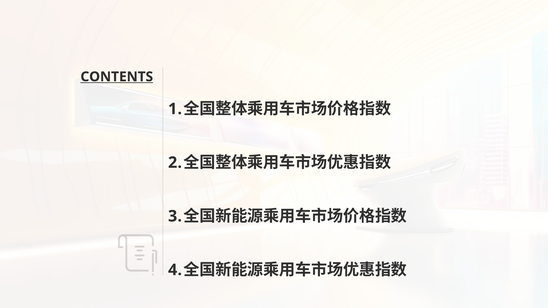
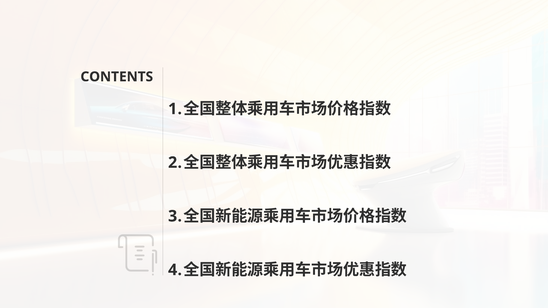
CONTENTS underline: present -> none
